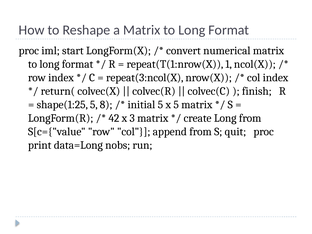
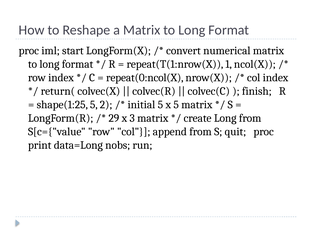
repeat(3:ncol(X: repeat(3:ncol(X -> repeat(0:ncol(X
8: 8 -> 2
42: 42 -> 29
